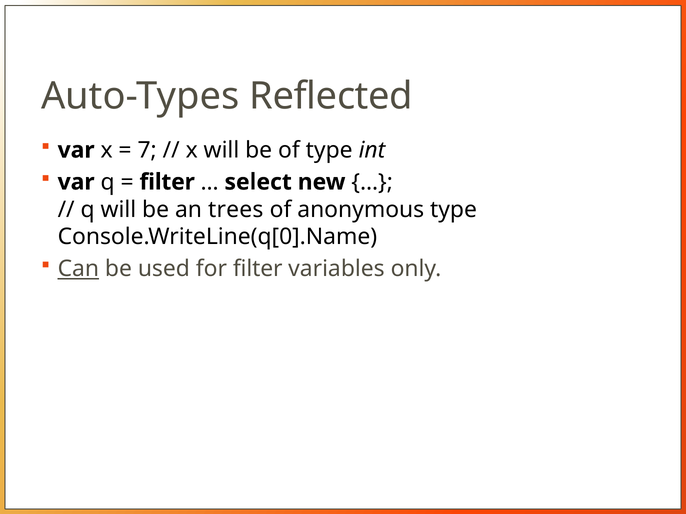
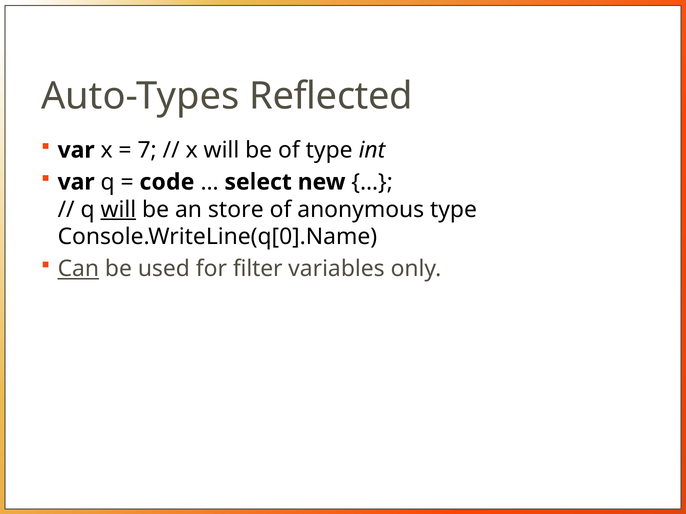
filter at (167, 182): filter -> code
will at (118, 210) underline: none -> present
trees: trees -> store
